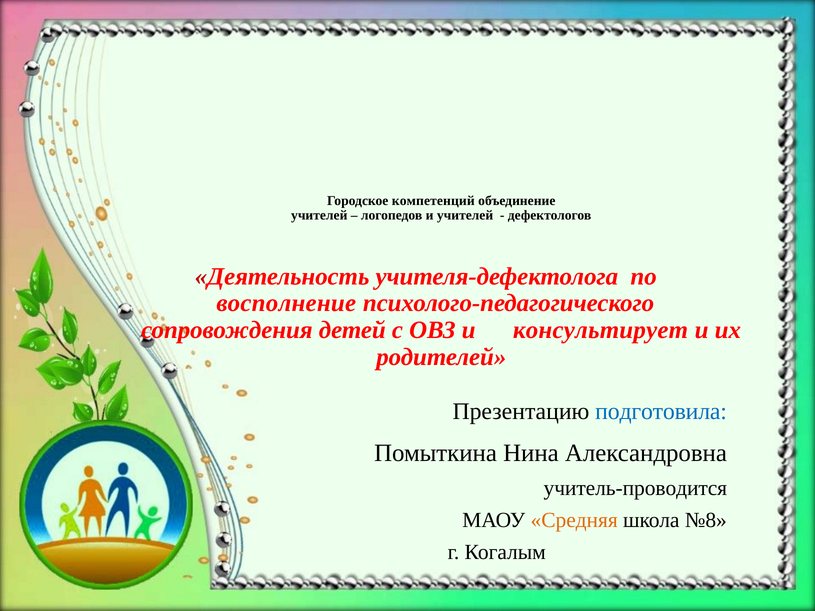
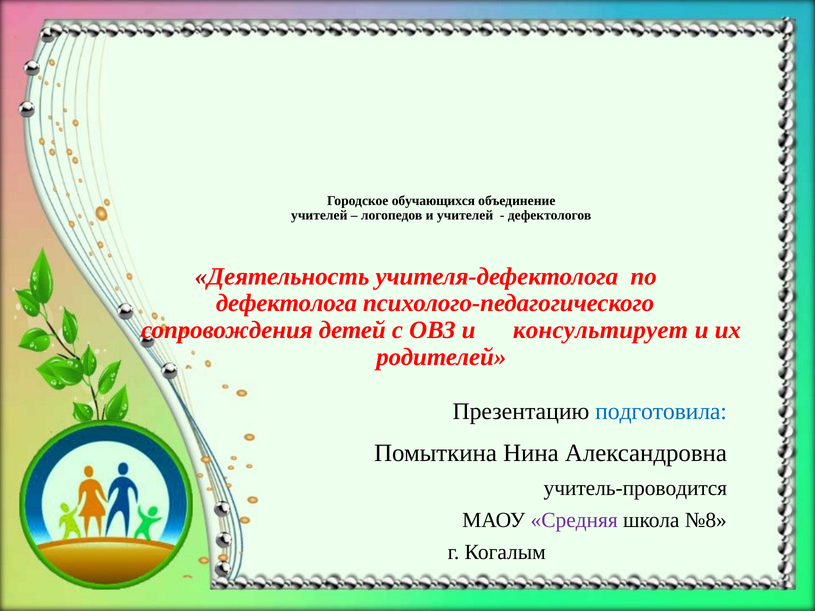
компетенций: компетенций -> обучающихся
восполнение: восполнение -> дефектолога
Средняя colour: orange -> purple
